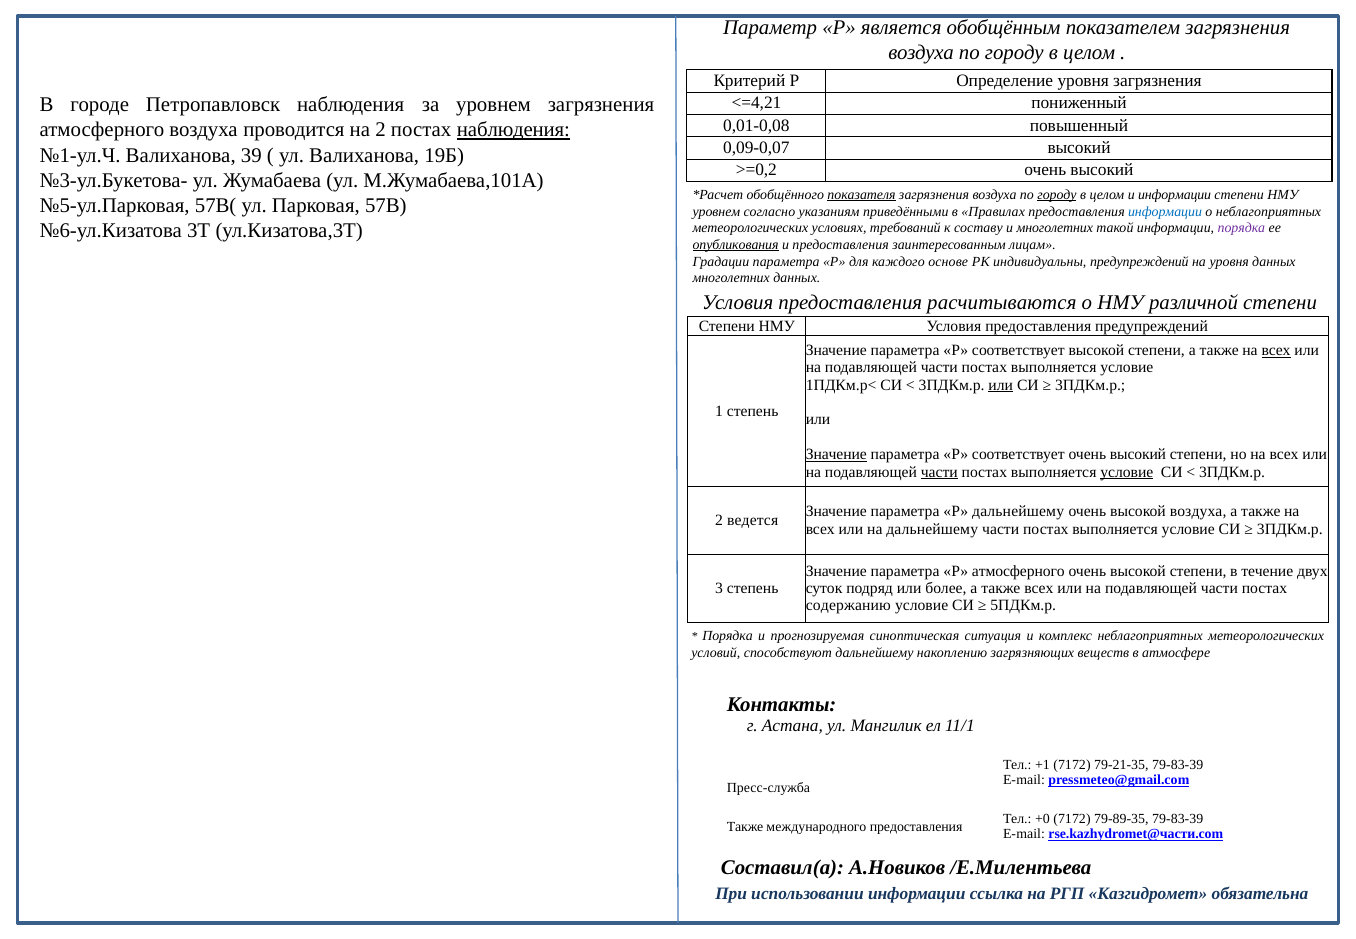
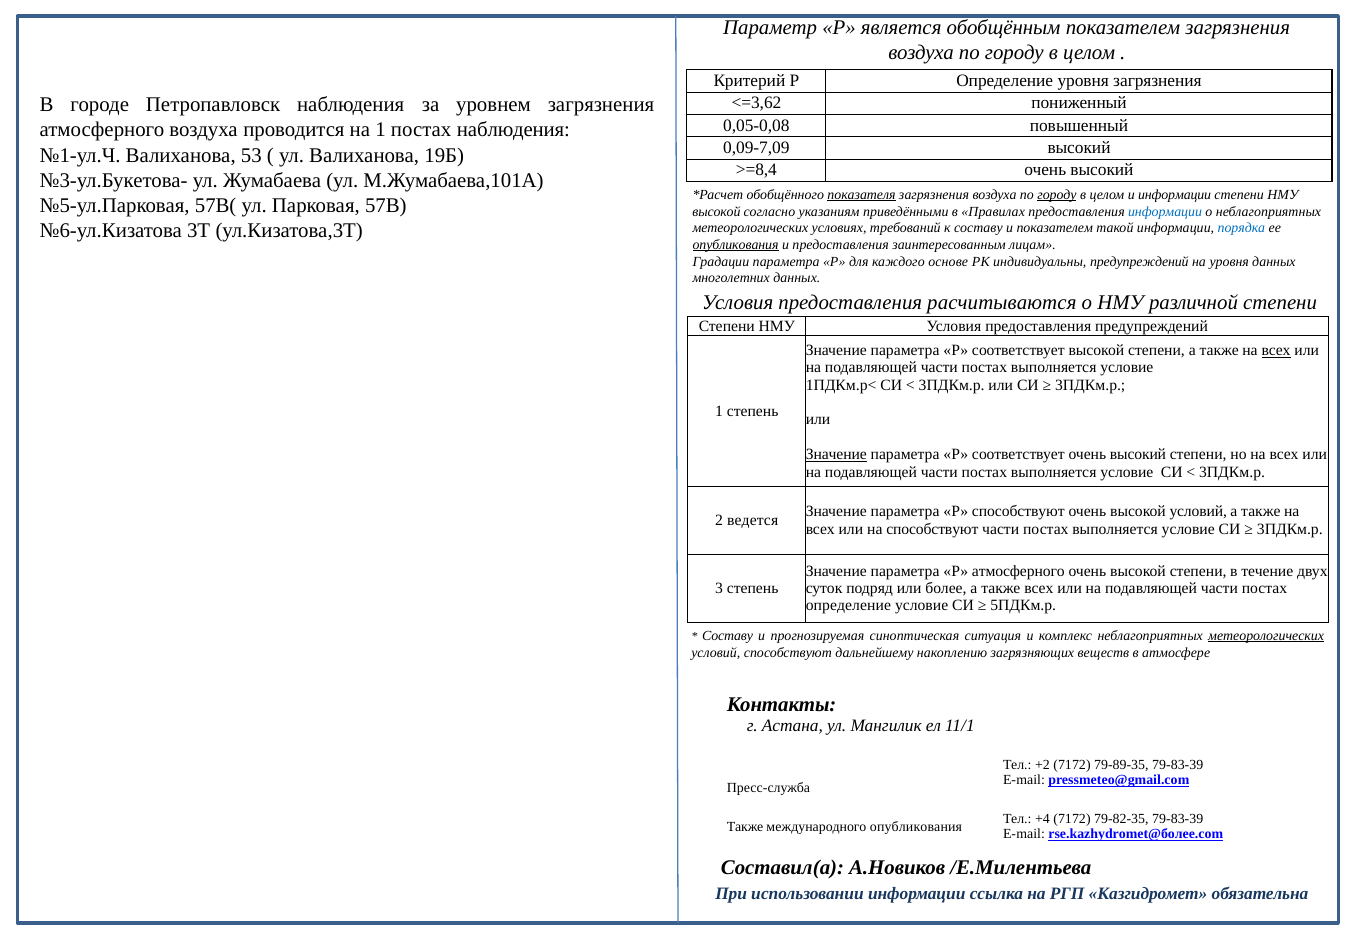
<=4,21: <=4,21 -> <=3,62
0,01-0,08: 0,01-0,08 -> 0,05-0,08
на 2: 2 -> 1
наблюдения at (513, 130) underline: present -> none
0,09-0,07: 0,09-0,07 -> 0,09-7,09
39: 39 -> 53
>=0,2: >=0,2 -> >=8,4
уровнем at (716, 211): уровнем -> высокой
и многолетних: многолетних -> показателем
порядка at (1241, 228) colour: purple -> blue
или at (1001, 385) underline: present -> none
части at (939, 472) underline: present -> none
условие at (1127, 472) underline: present -> none
Р дальнейшему: дальнейшему -> способствуют
высокой воздуха: воздуха -> условий
на дальнейшему: дальнейшему -> способствуют
содержанию at (848, 605): содержанию -> определение
Порядка at (728, 636): Порядка -> Составу
метеорологических at (1266, 636) underline: none -> present
+1: +1 -> +2
79-21-35: 79-21-35 -> 79-89-35
+0: +0 -> +4
79-89-35: 79-89-35 -> 79-82-35
международного предоставления: предоставления -> опубликования
rse.kazhydromet@части.com: rse.kazhydromet@части.com -> rse.kazhydromet@более.com
